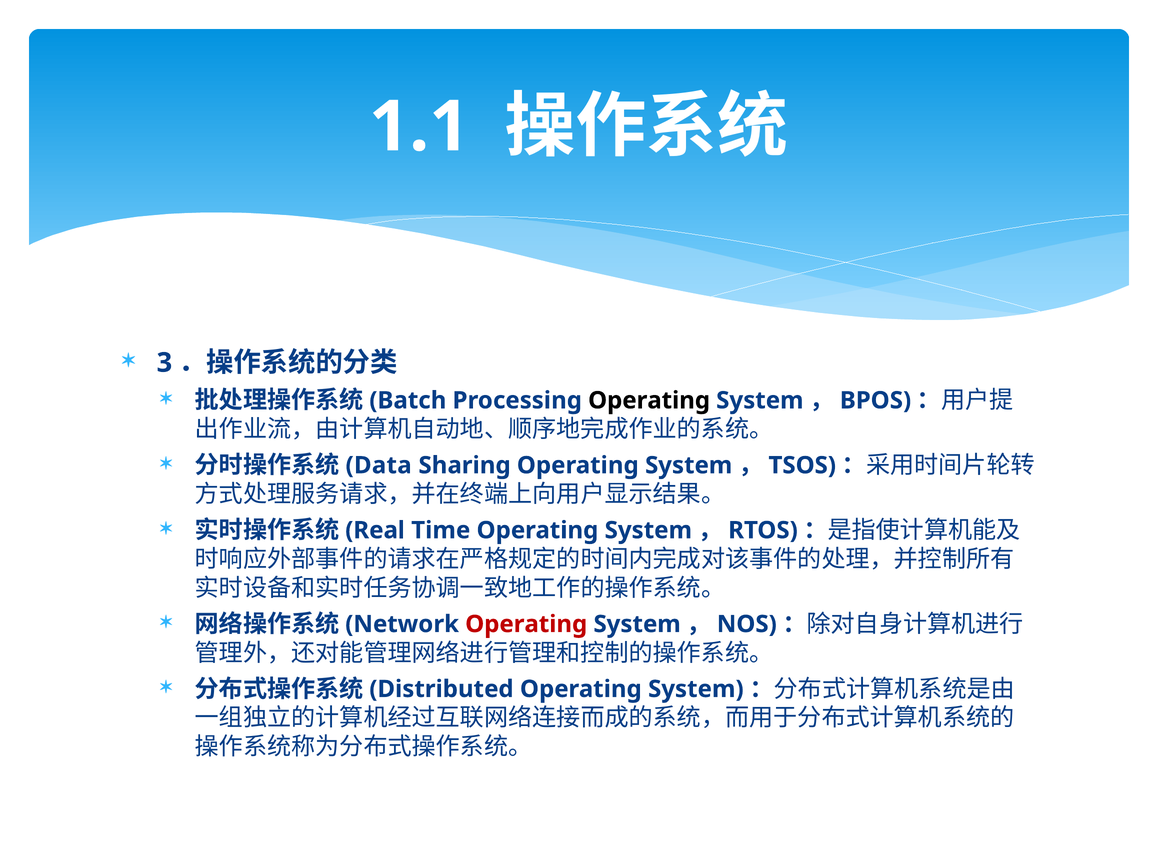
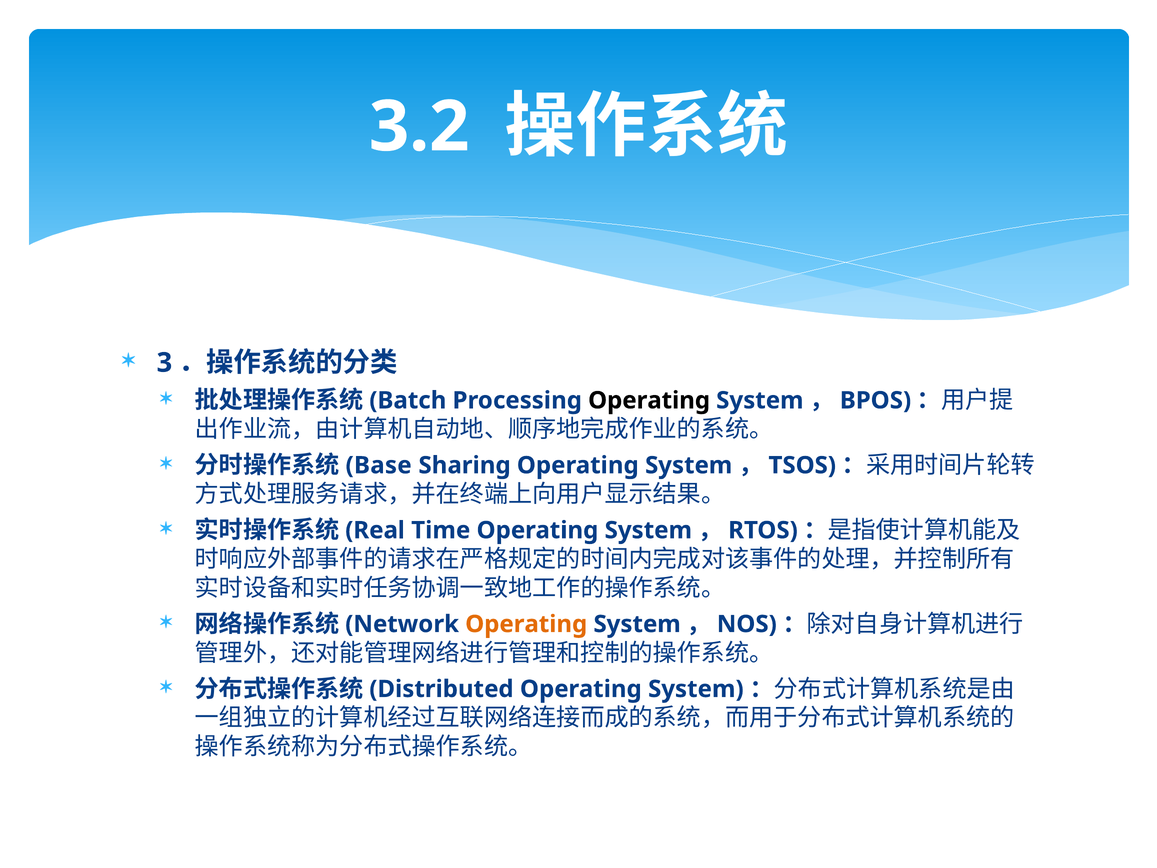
1.1: 1.1 -> 3.2
Data: Data -> Base
Operating at (526, 624) colour: red -> orange
